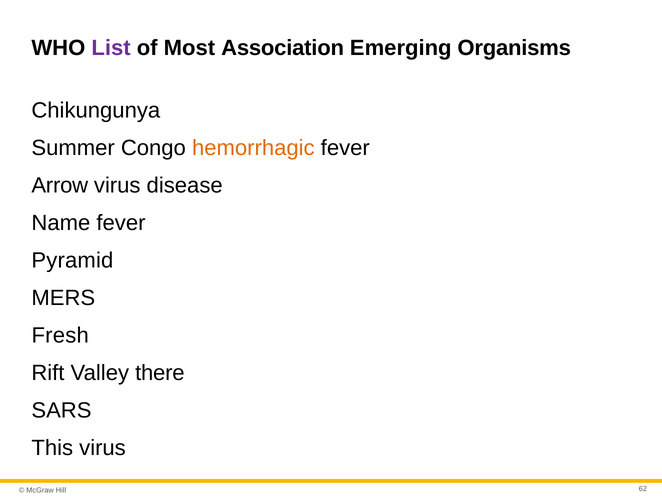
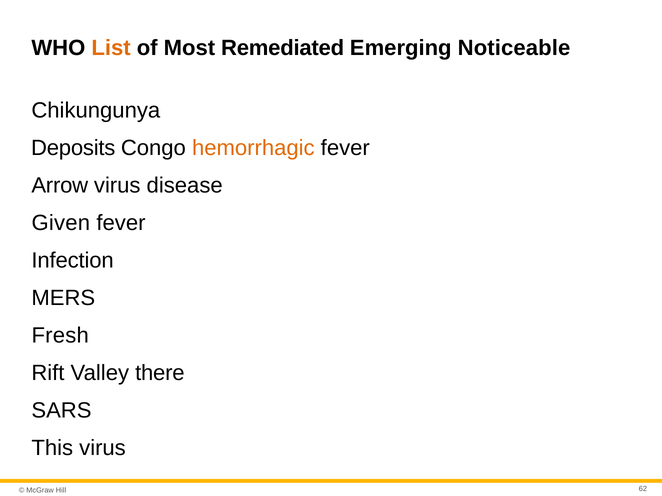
List colour: purple -> orange
Association: Association -> Remediated
Organisms: Organisms -> Noticeable
Summer: Summer -> Deposits
Name: Name -> Given
Pyramid: Pyramid -> Infection
